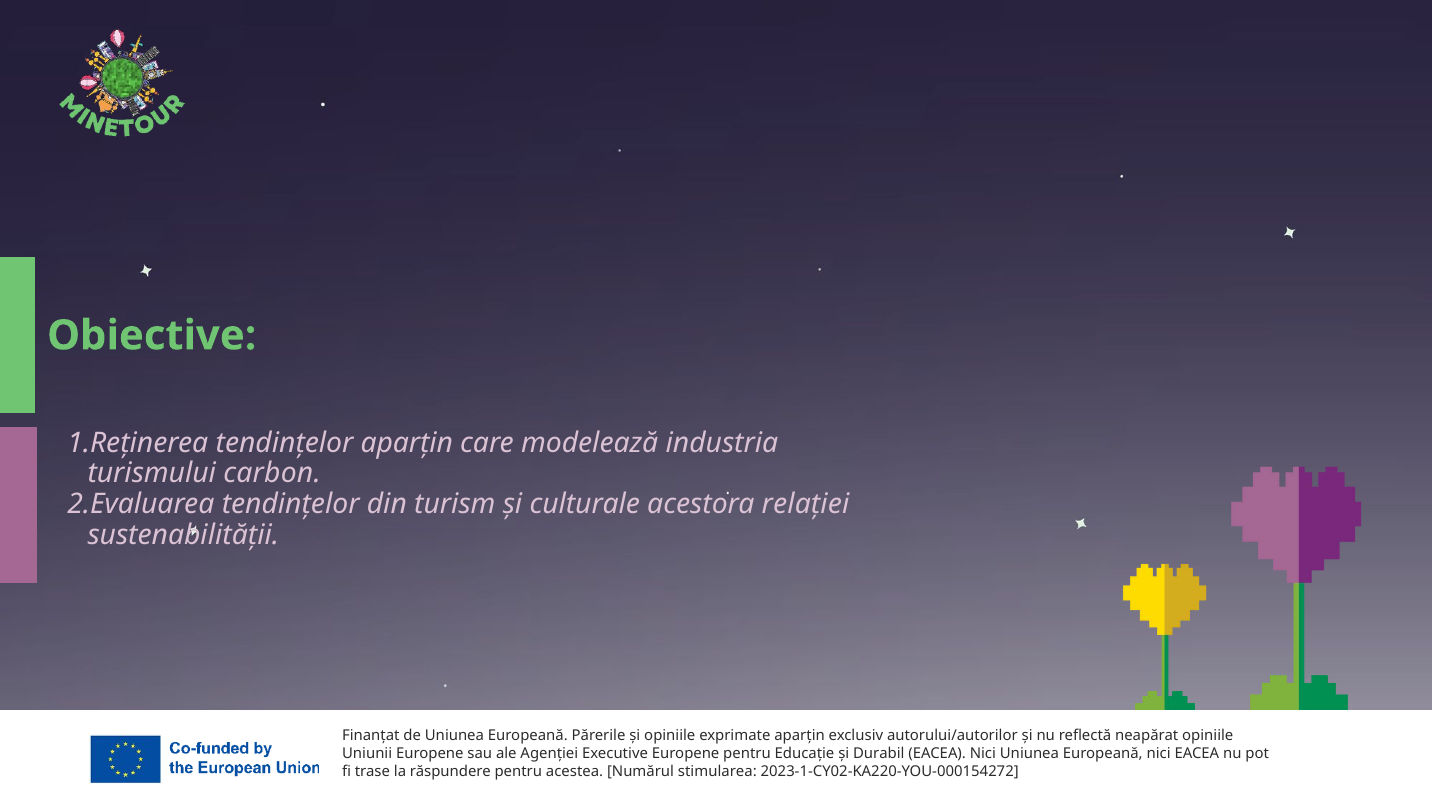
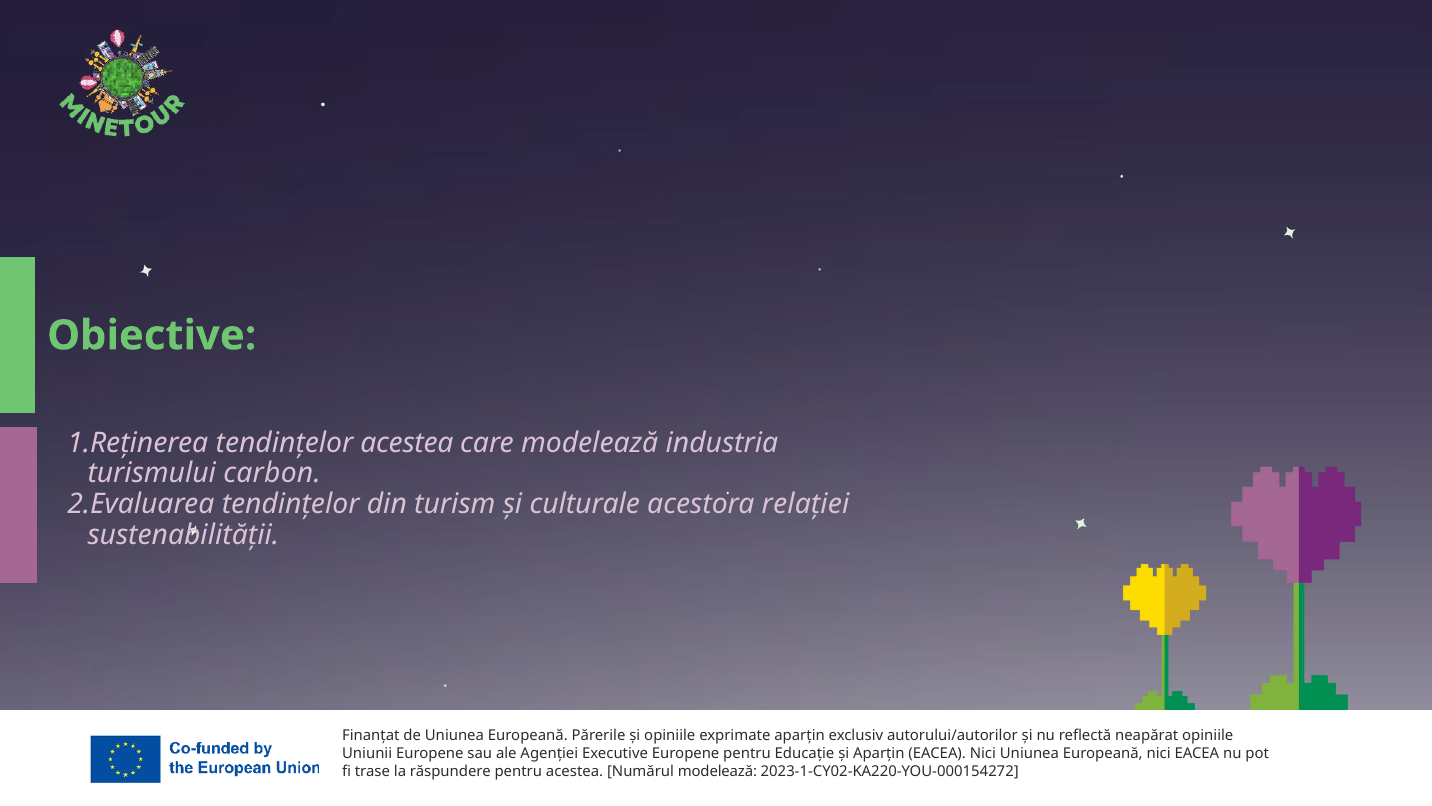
tendințelor aparțin: aparțin -> acestea
și Durabil: Durabil -> Aparțin
Numărul stimularea: stimularea -> modelează
